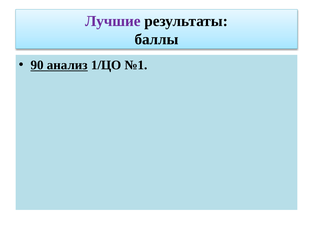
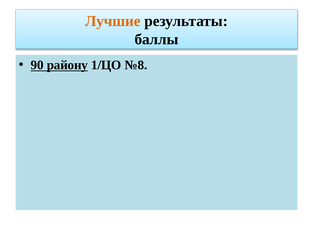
Лучшие colour: purple -> orange
анализ: анализ -> району
№1: №1 -> №8
